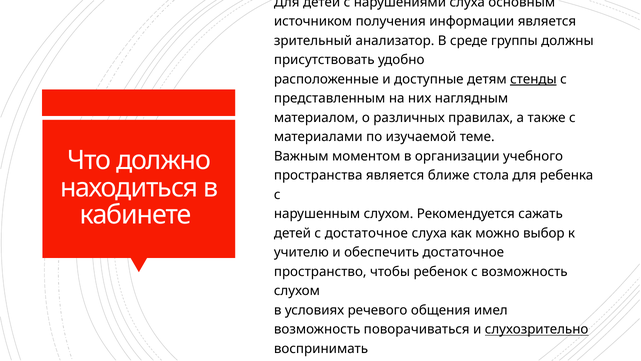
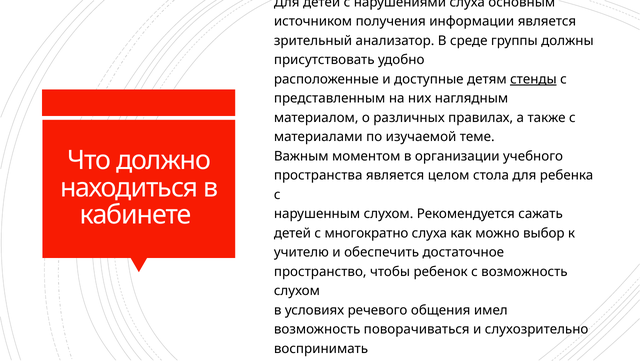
ближе: ближе -> целом
с достаточное: достаточное -> многократно
слухозрительно underline: present -> none
